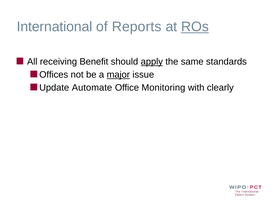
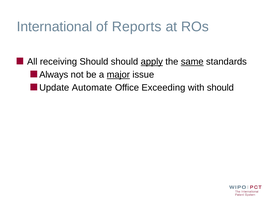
ROs underline: present -> none
receiving Benefit: Benefit -> Should
same underline: none -> present
Offices: Offices -> Always
Monitoring: Monitoring -> Exceeding
with clearly: clearly -> should
